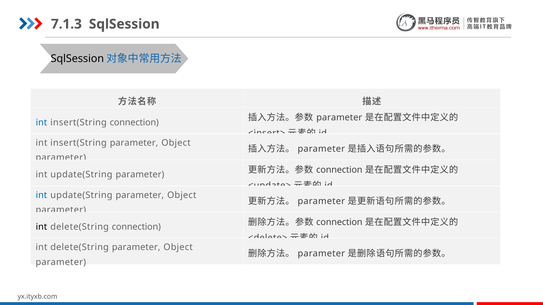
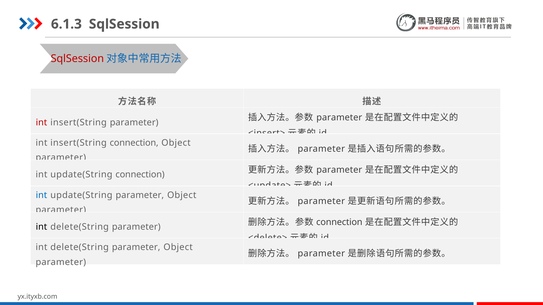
7.1.3: 7.1.3 -> 6.1.3
SqlSession at (77, 59) colour: black -> red
int at (41, 123) colour: blue -> red
insert(String connection: connection -> parameter
insert(String parameter: parameter -> connection
connection at (339, 170): connection -> parameter
parameter at (140, 175): parameter -> connection
connection at (136, 227): connection -> parameter
